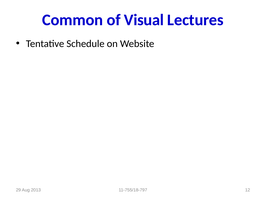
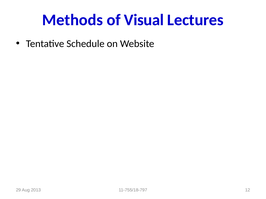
Common: Common -> Methods
